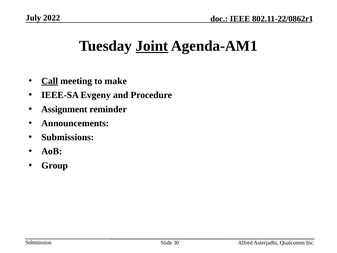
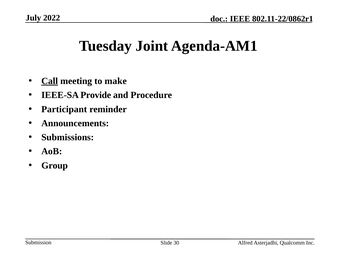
Joint underline: present -> none
Evgeny: Evgeny -> Provide
Assignment: Assignment -> Participant
